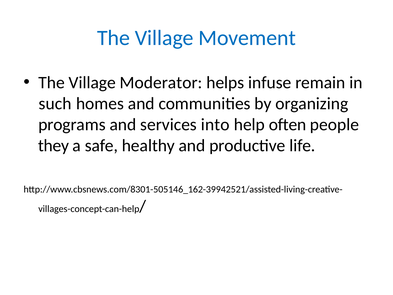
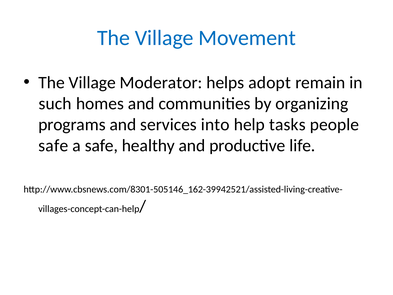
infuse: infuse -> adopt
often: often -> tasks
they at (54, 145): they -> safe
